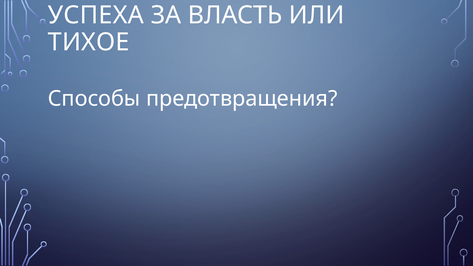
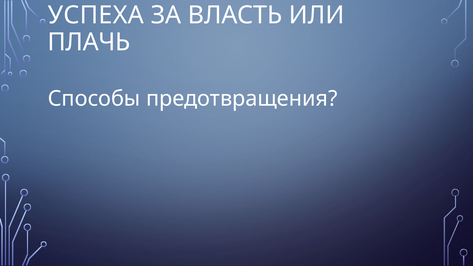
ТИХОЕ: ТИХОЕ -> ПЛАЧЬ
